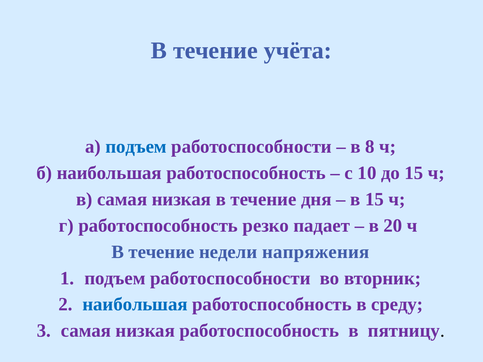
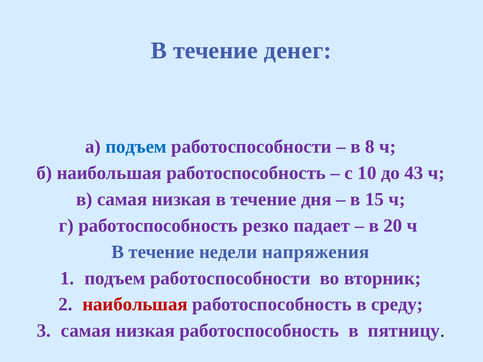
учёта: учёта -> денег
до 15: 15 -> 43
наибольшая at (135, 305) colour: blue -> red
